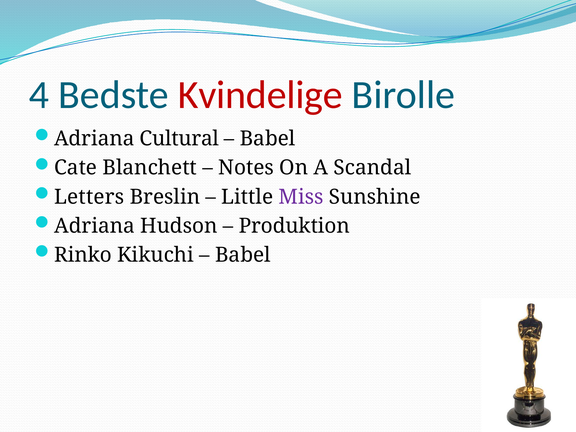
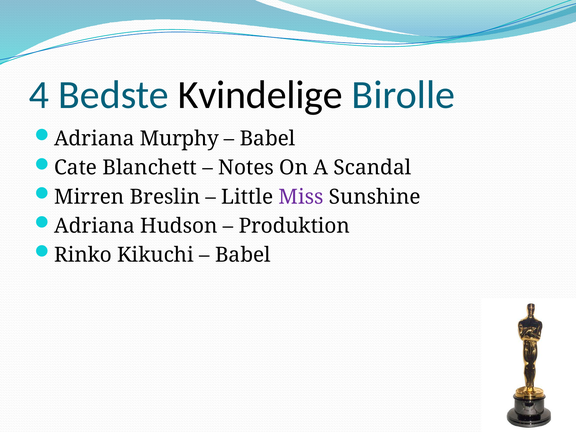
Kvindelige colour: red -> black
Cultural: Cultural -> Murphy
Letters: Letters -> Mirren
